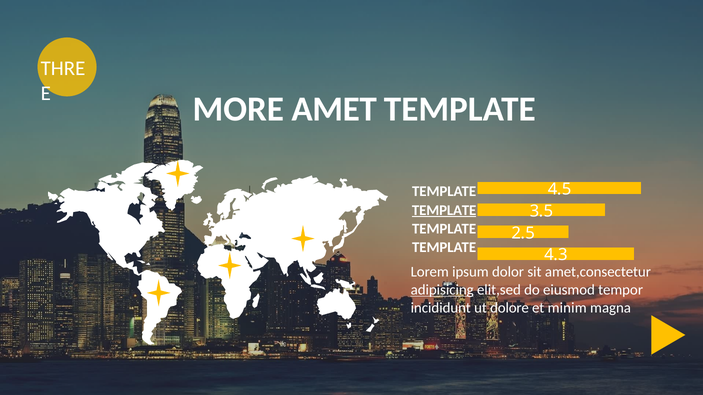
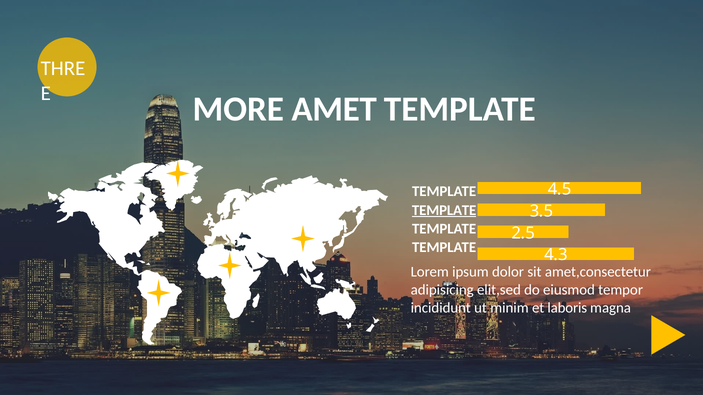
adipisicing underline: present -> none
dolore: dolore -> minim
minim: minim -> laboris
